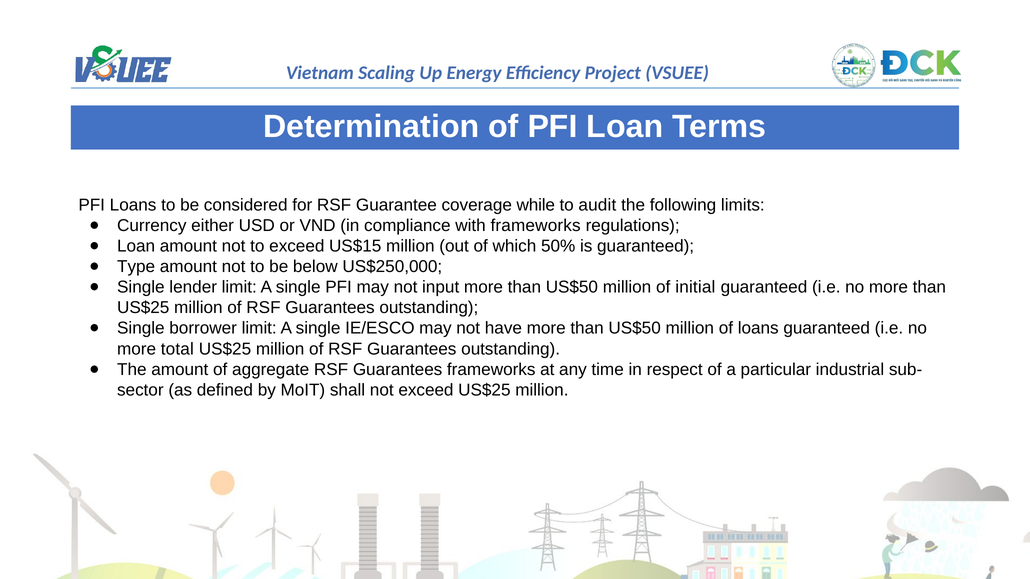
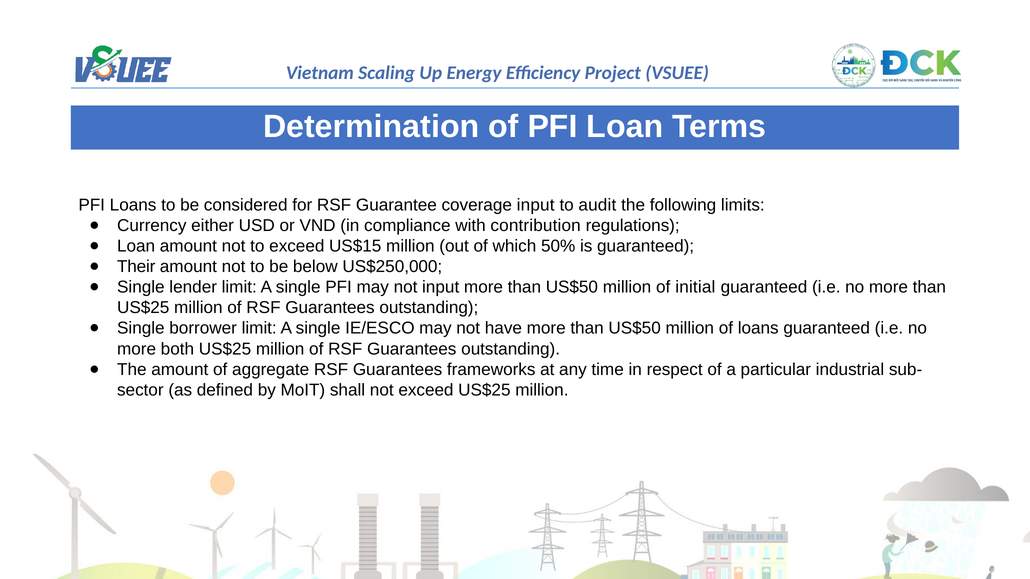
coverage while: while -> input
with frameworks: frameworks -> contribution
Type: Type -> Their
total: total -> both
